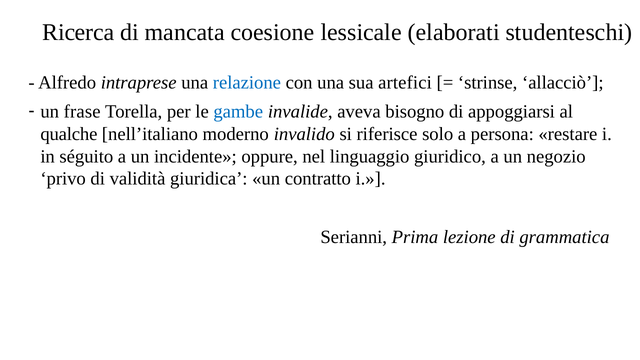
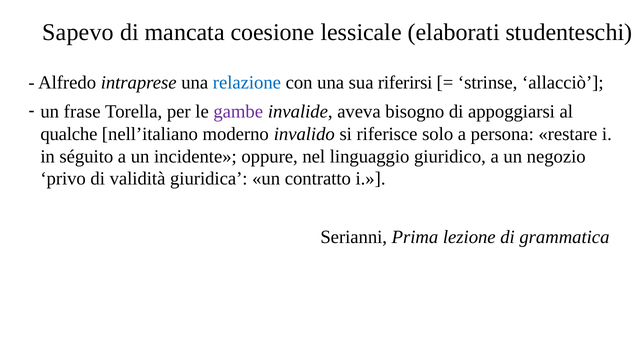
Ricerca: Ricerca -> Sapevo
artefici: artefici -> riferirsi
gambe colour: blue -> purple
